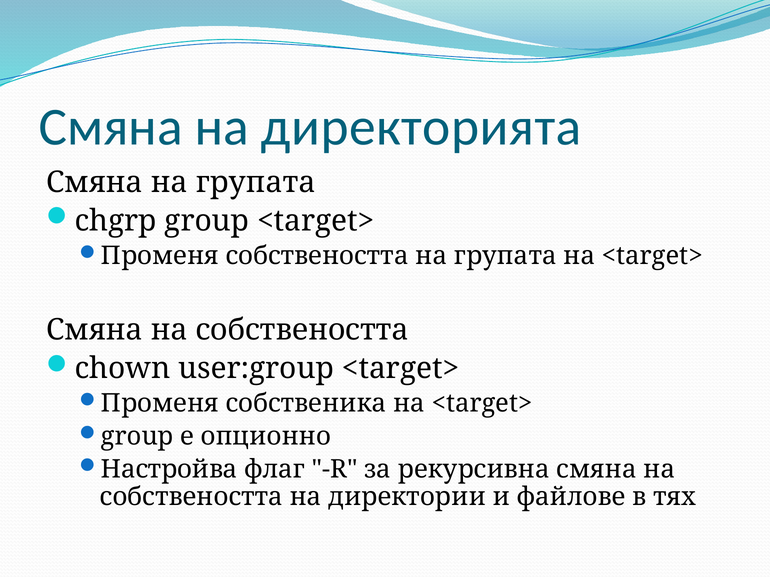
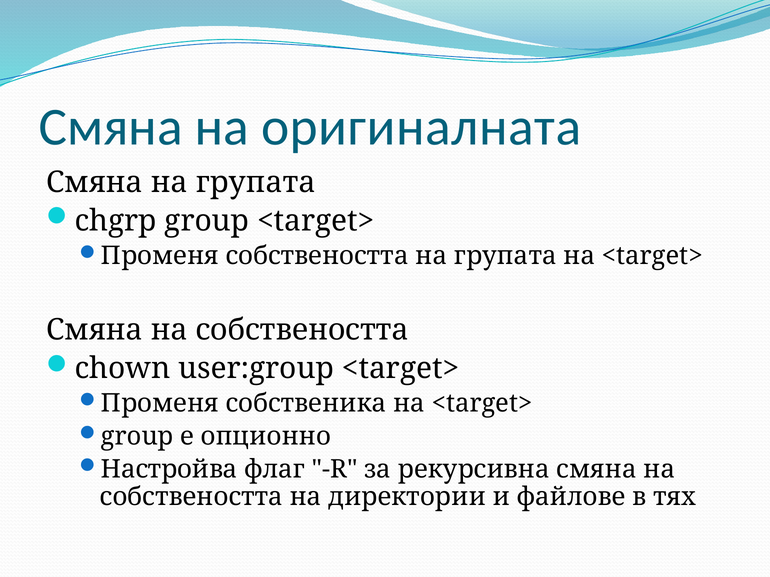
директорията: директорията -> оригиналната
